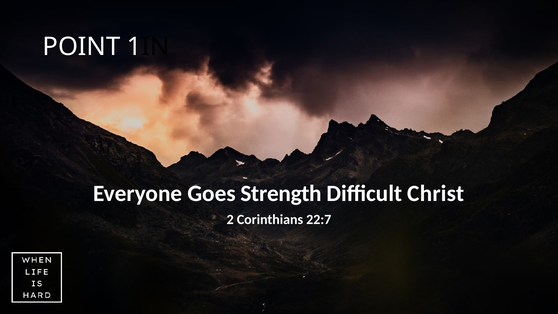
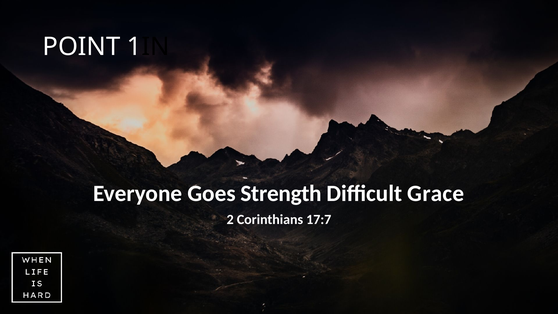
Christ: Christ -> Grace
22:7: 22:7 -> 17:7
